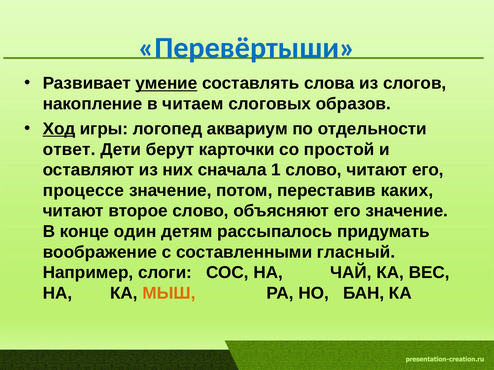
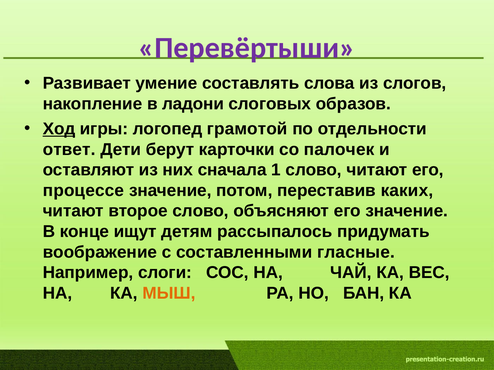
Перевёртыши colour: blue -> purple
умение underline: present -> none
читаем: читаем -> ладони
аквариум: аквариум -> грамотой
простой: простой -> палочек
один: один -> ищут
гласный: гласный -> гласные
